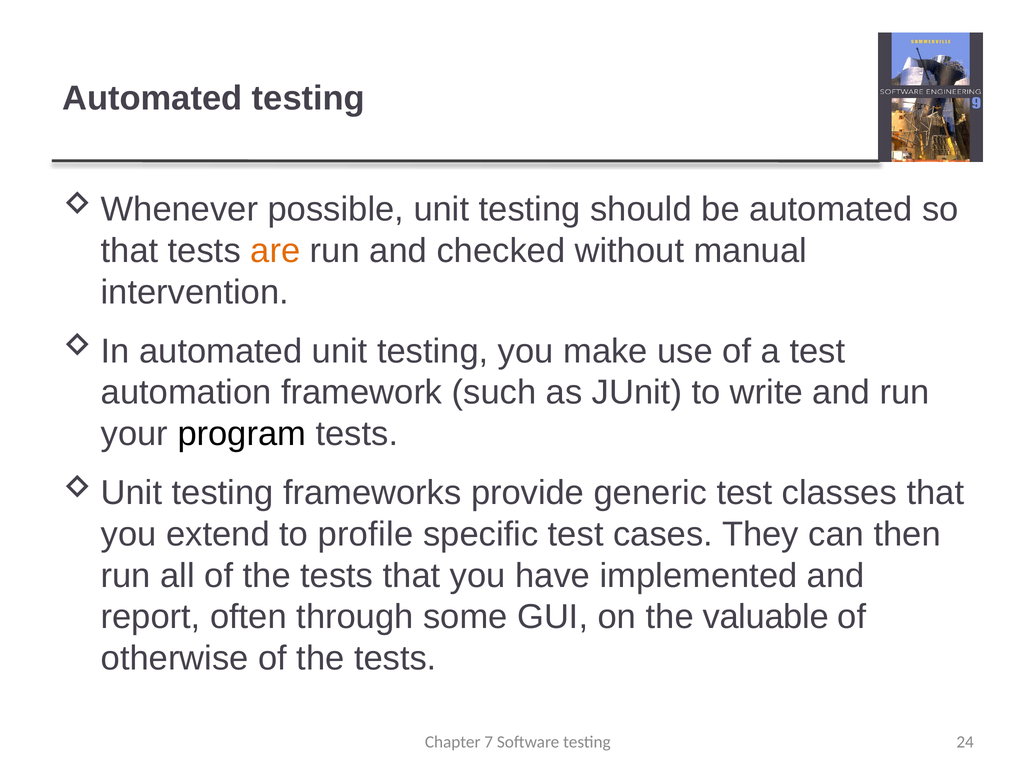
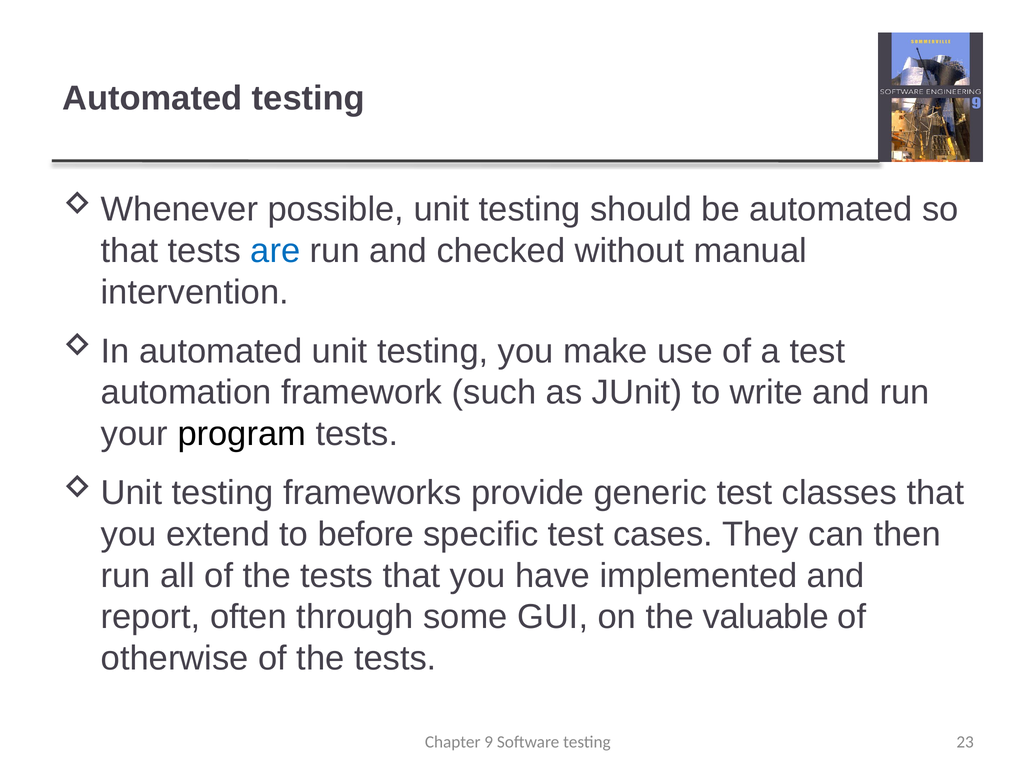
are colour: orange -> blue
profile: profile -> before
7: 7 -> 9
24: 24 -> 23
